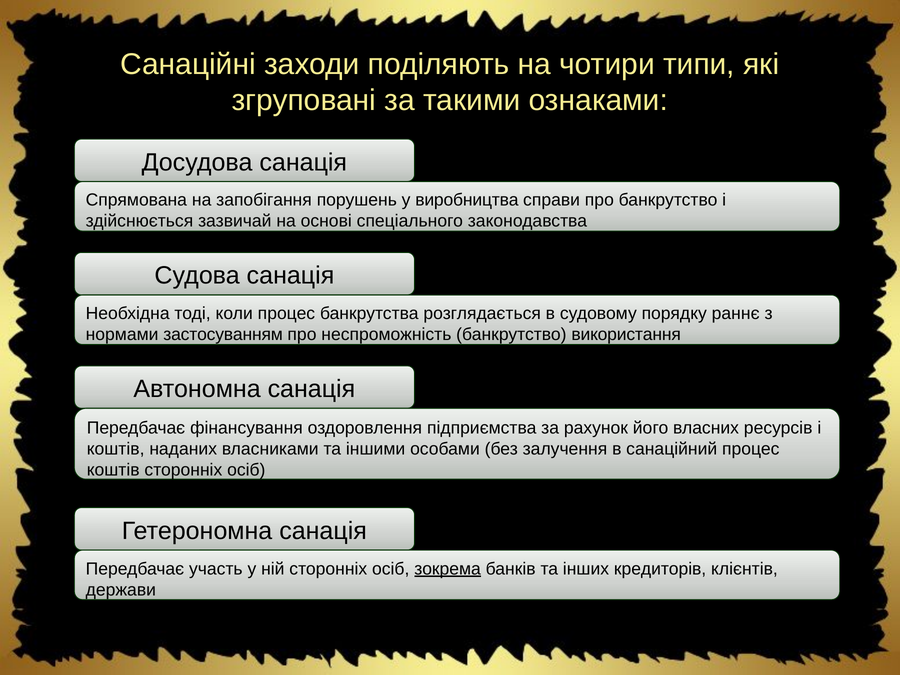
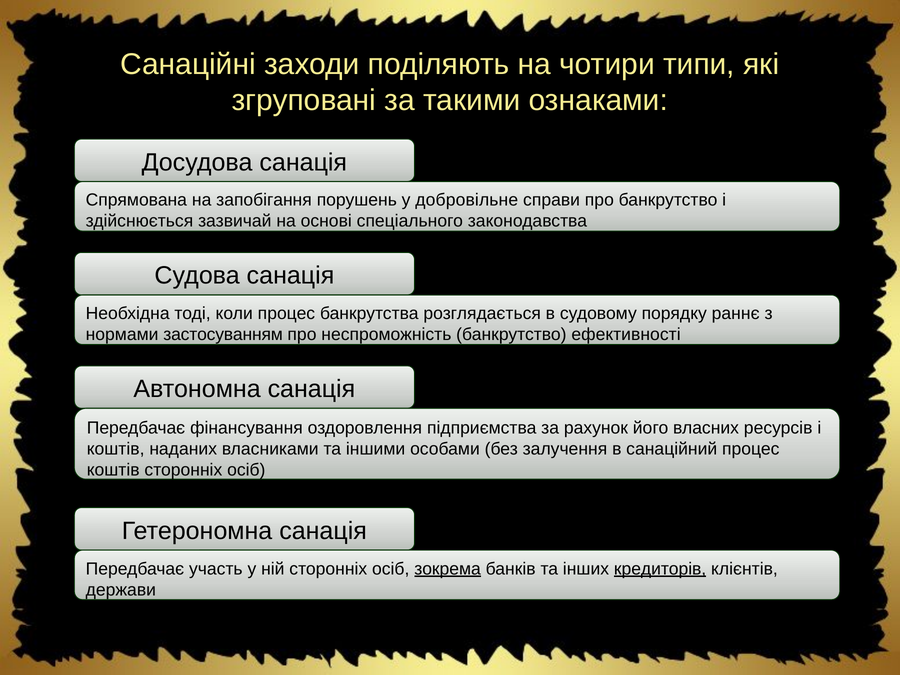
виробництва: виробництва -> добровільне
використання: використання -> ефективності
кредиторів underline: none -> present
